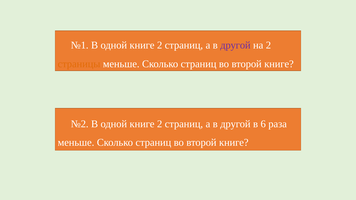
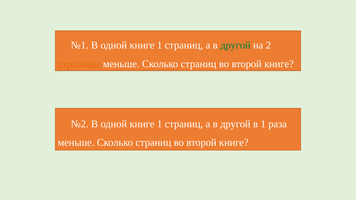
2 at (160, 45): 2 -> 1
другой at (235, 45) colour: purple -> green
2 at (160, 124): 2 -> 1
в 6: 6 -> 1
